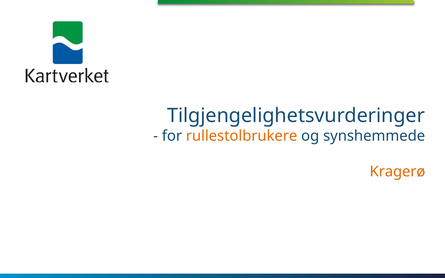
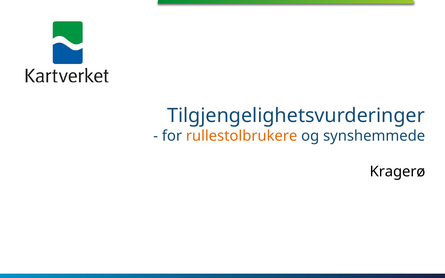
Kragerø colour: orange -> black
